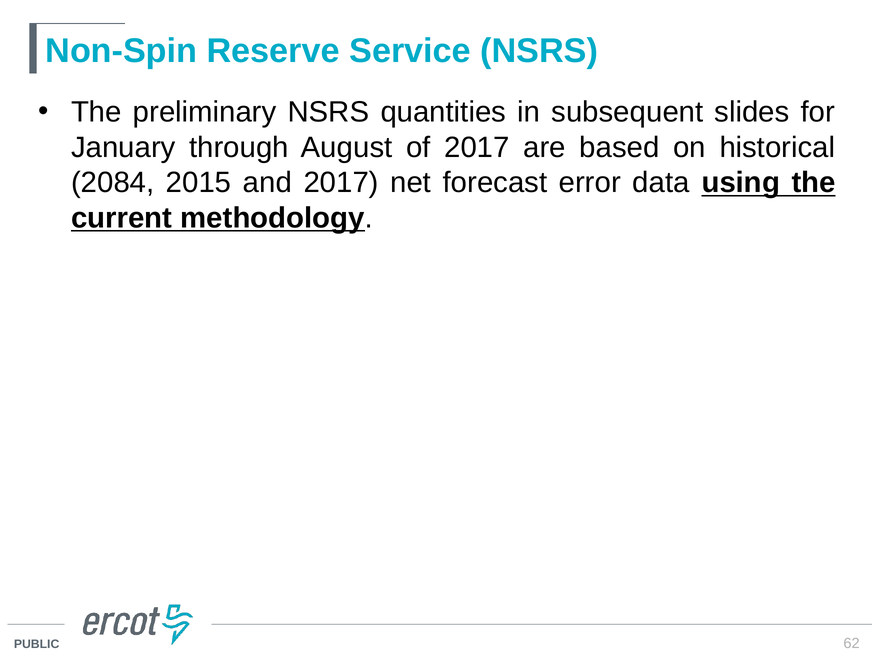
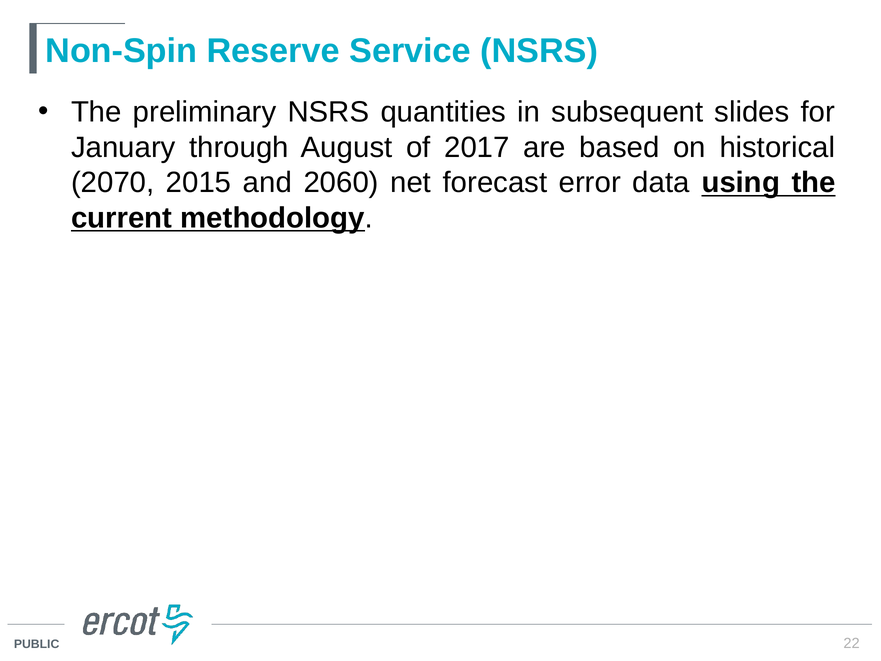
2084: 2084 -> 2070
and 2017: 2017 -> 2060
62: 62 -> 22
